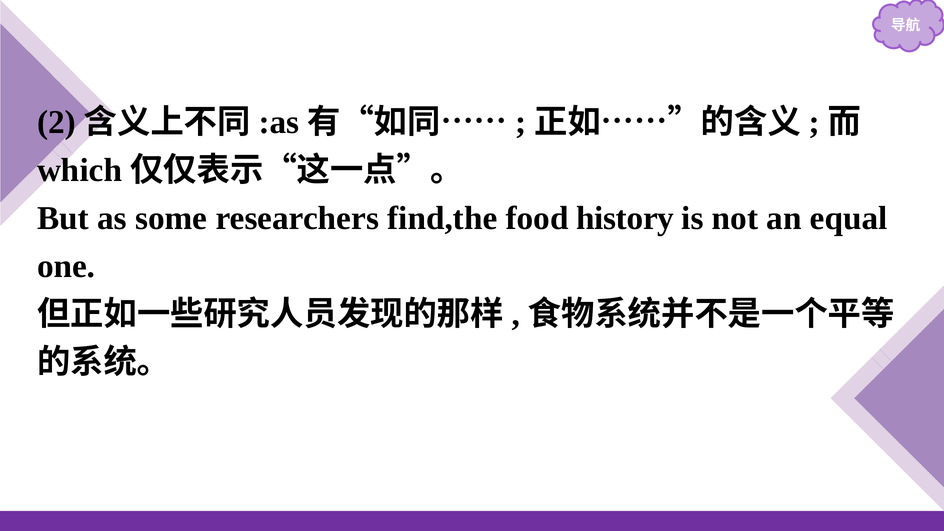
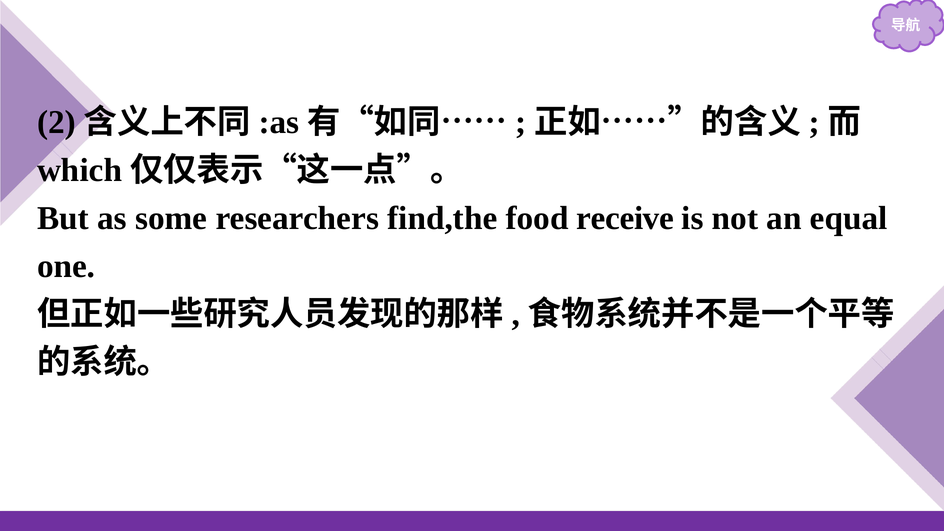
history: history -> receive
